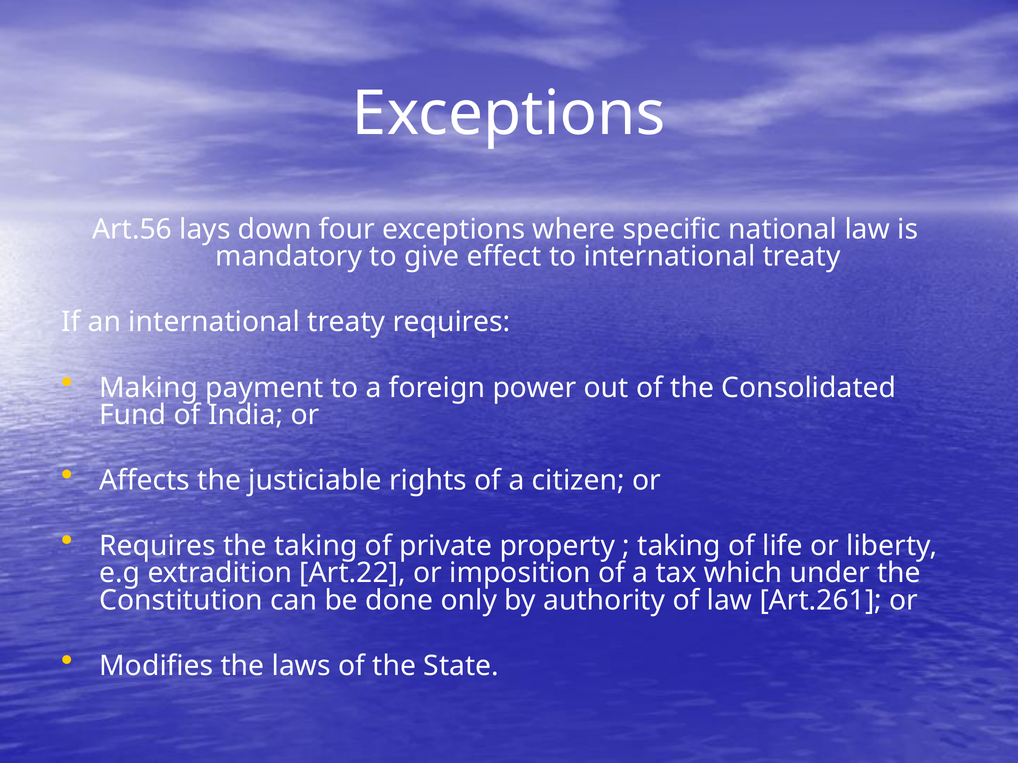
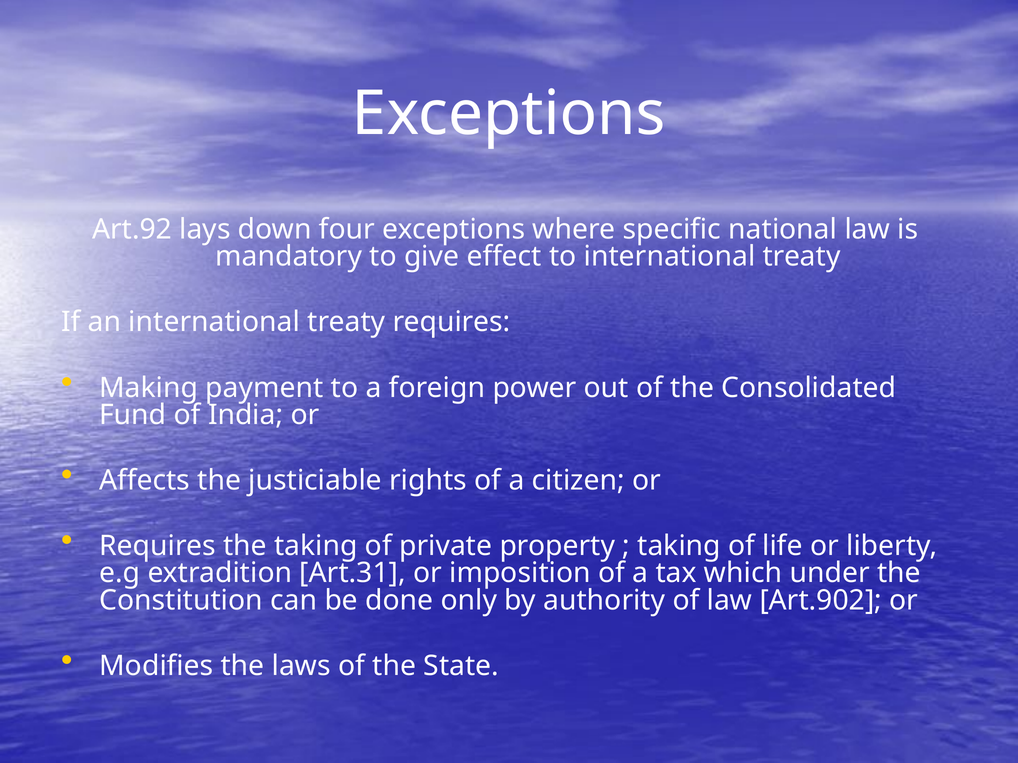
Art.56: Art.56 -> Art.92
Art.22: Art.22 -> Art.31
Art.261: Art.261 -> Art.902
